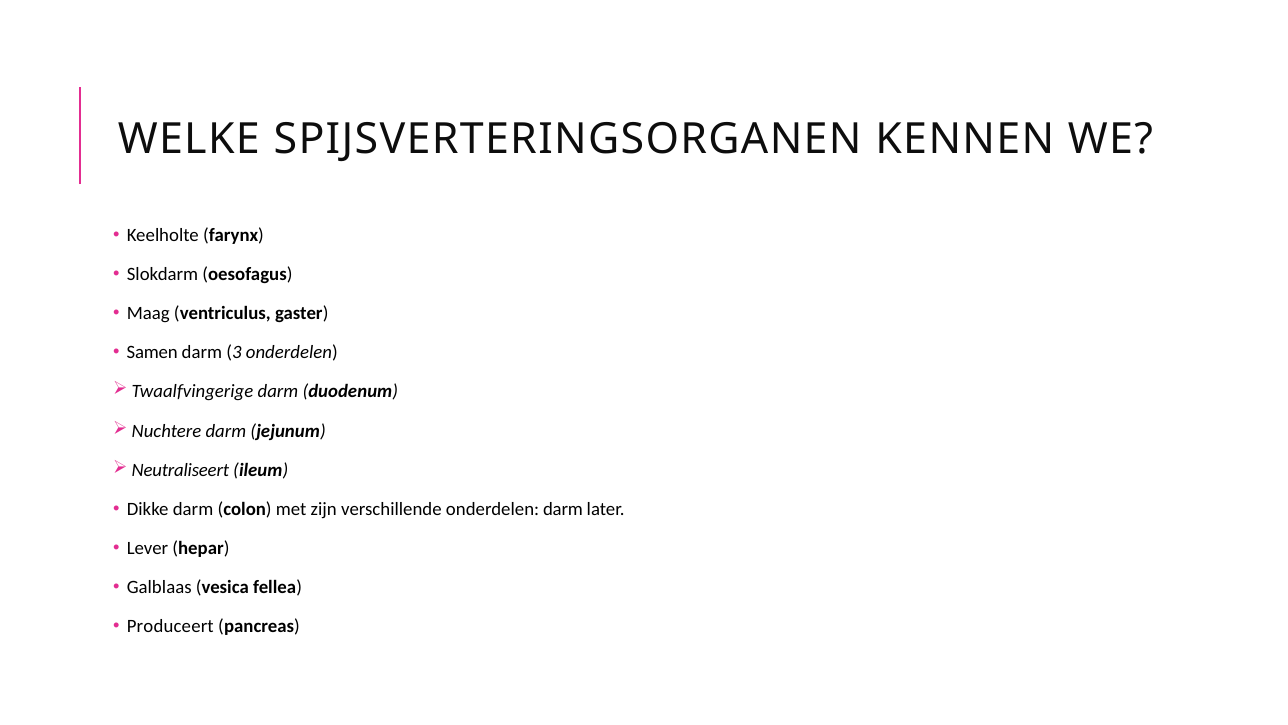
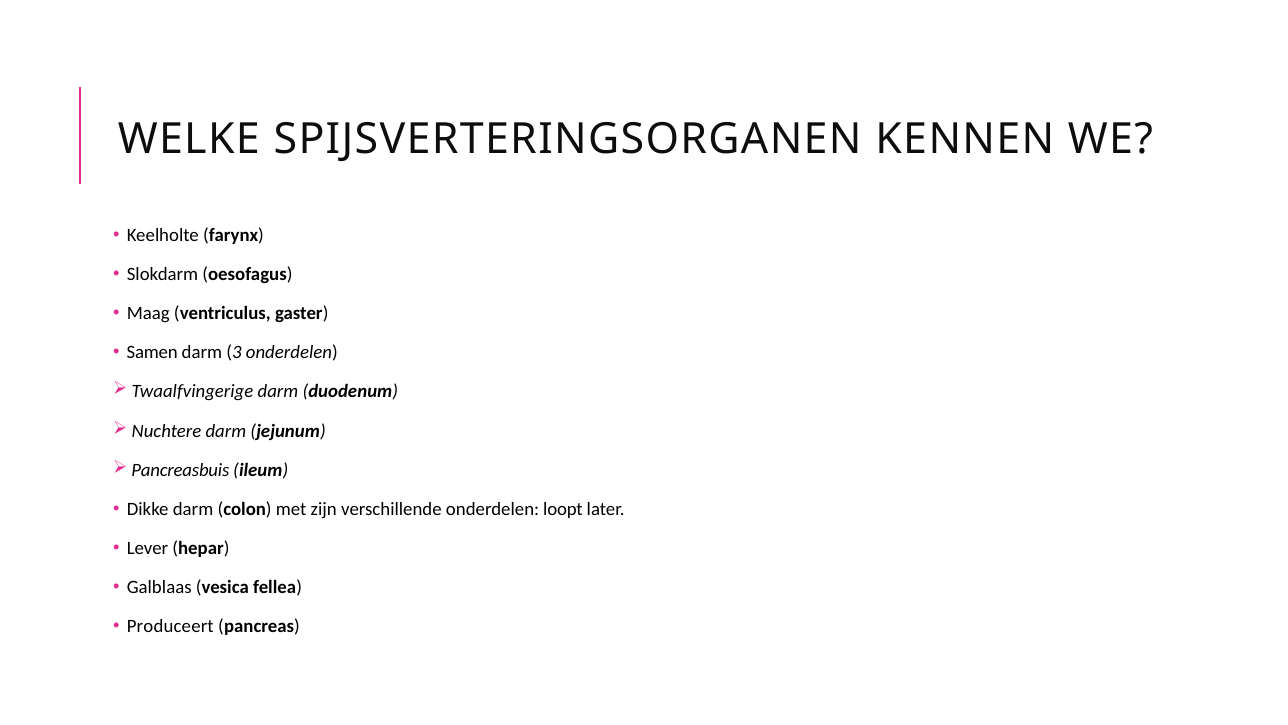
Neutraliseert: Neutraliseert -> Pancreasbuis
onderdelen darm: darm -> loopt
